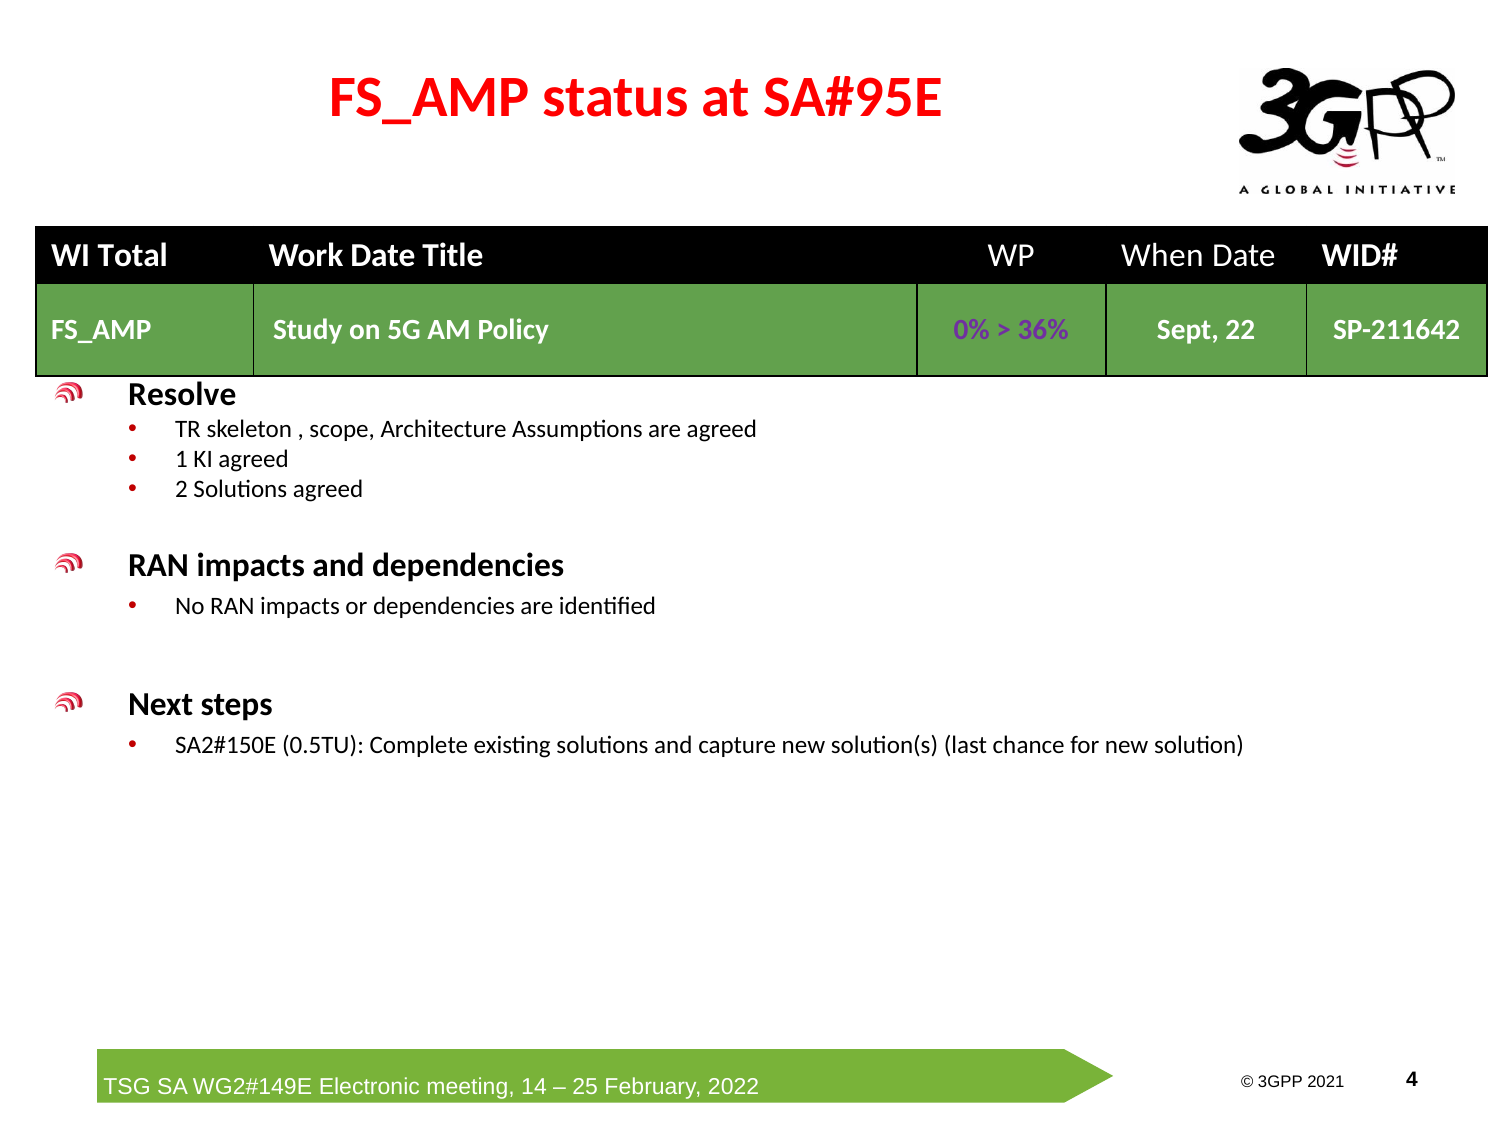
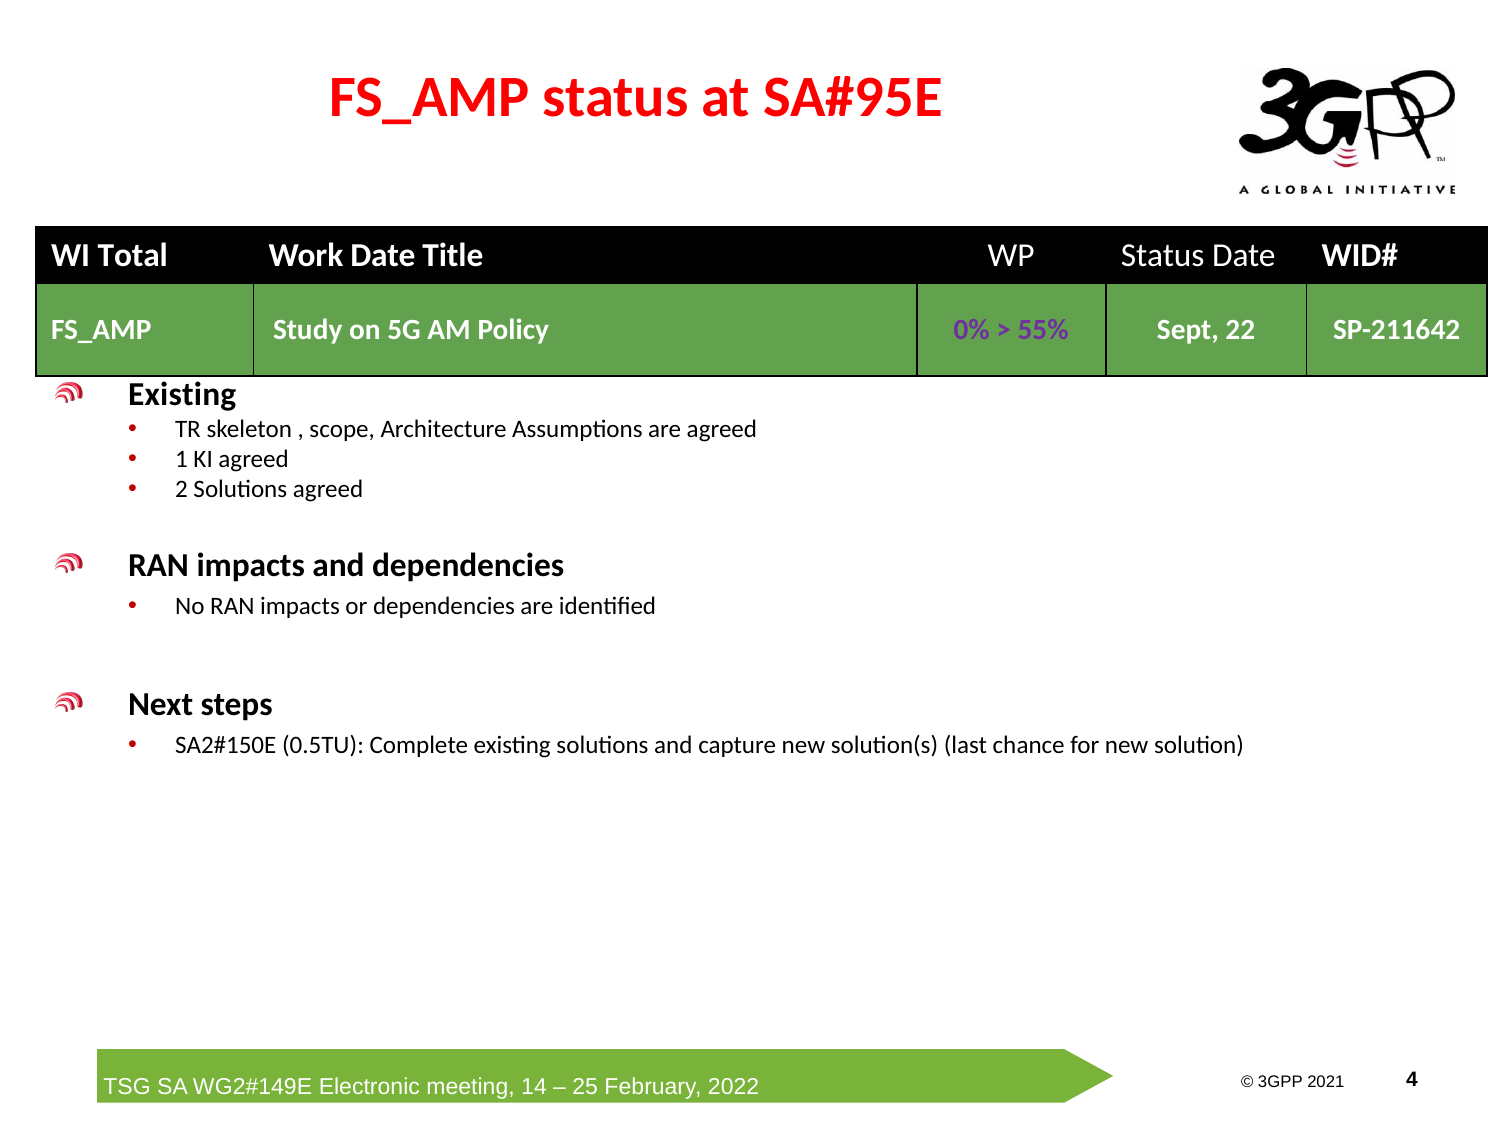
WP When: When -> Status
36%: 36% -> 55%
Resolve at (182, 395): Resolve -> Existing
